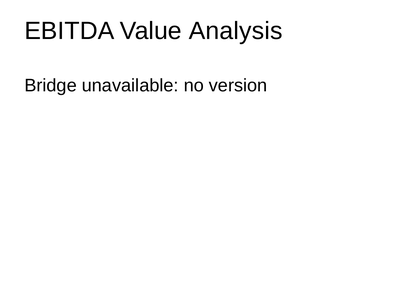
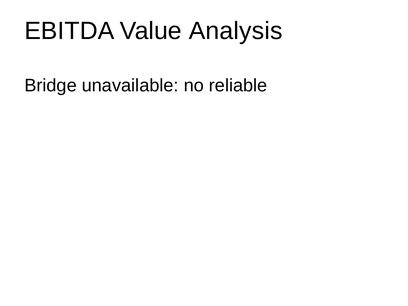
version: version -> reliable
